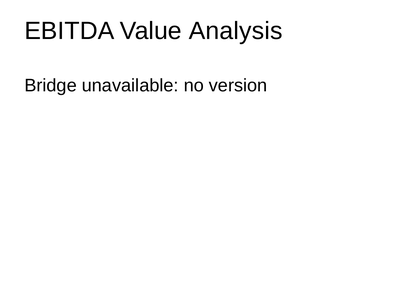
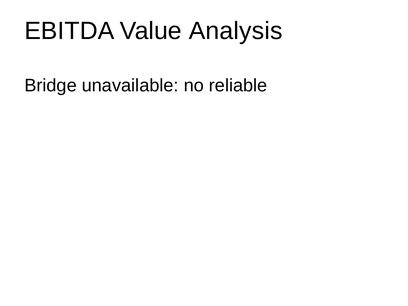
version: version -> reliable
